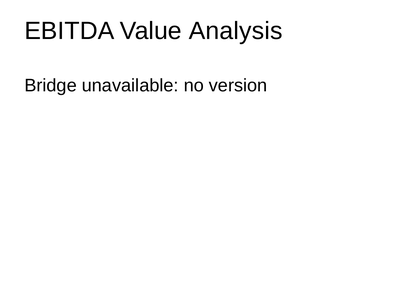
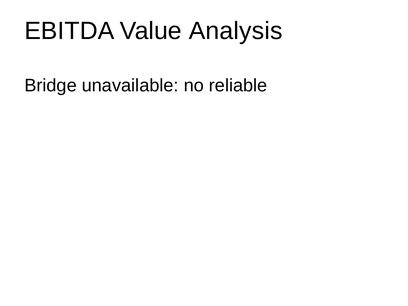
version: version -> reliable
